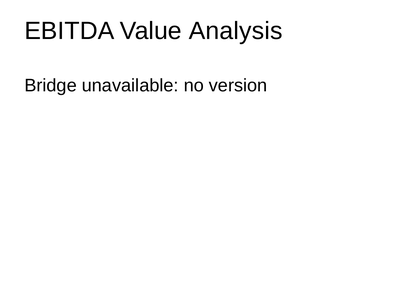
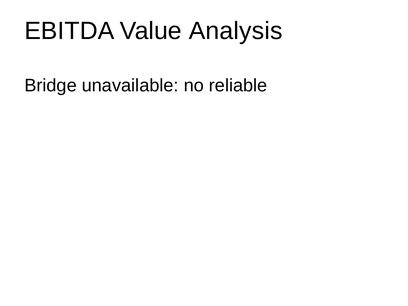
version: version -> reliable
